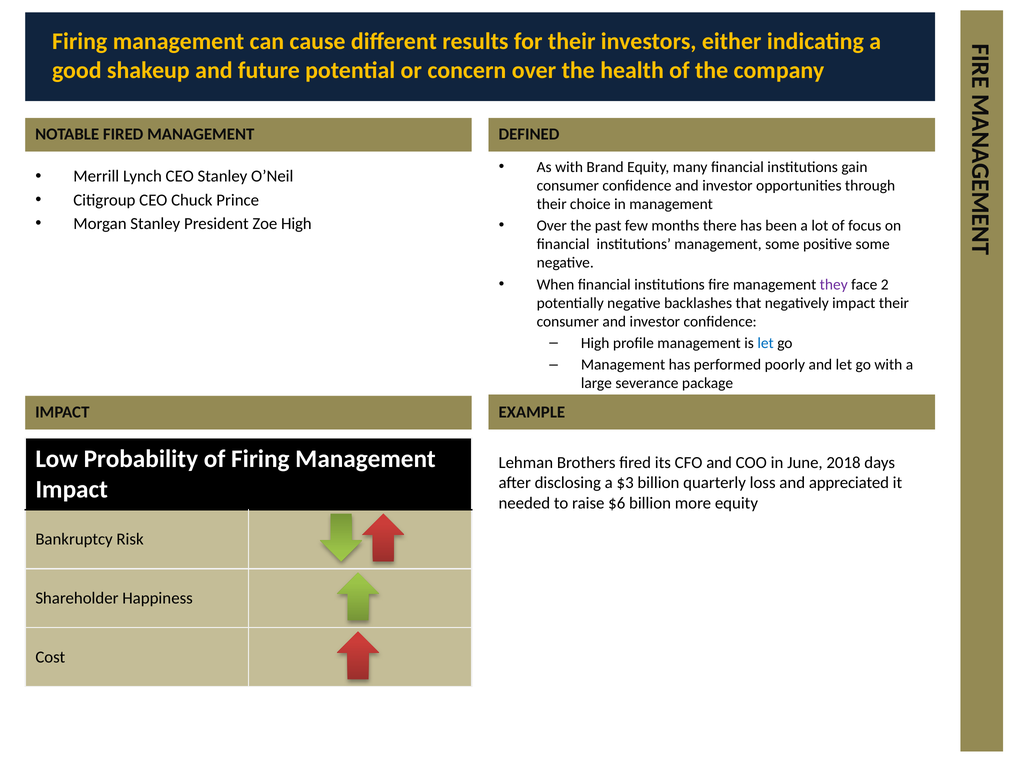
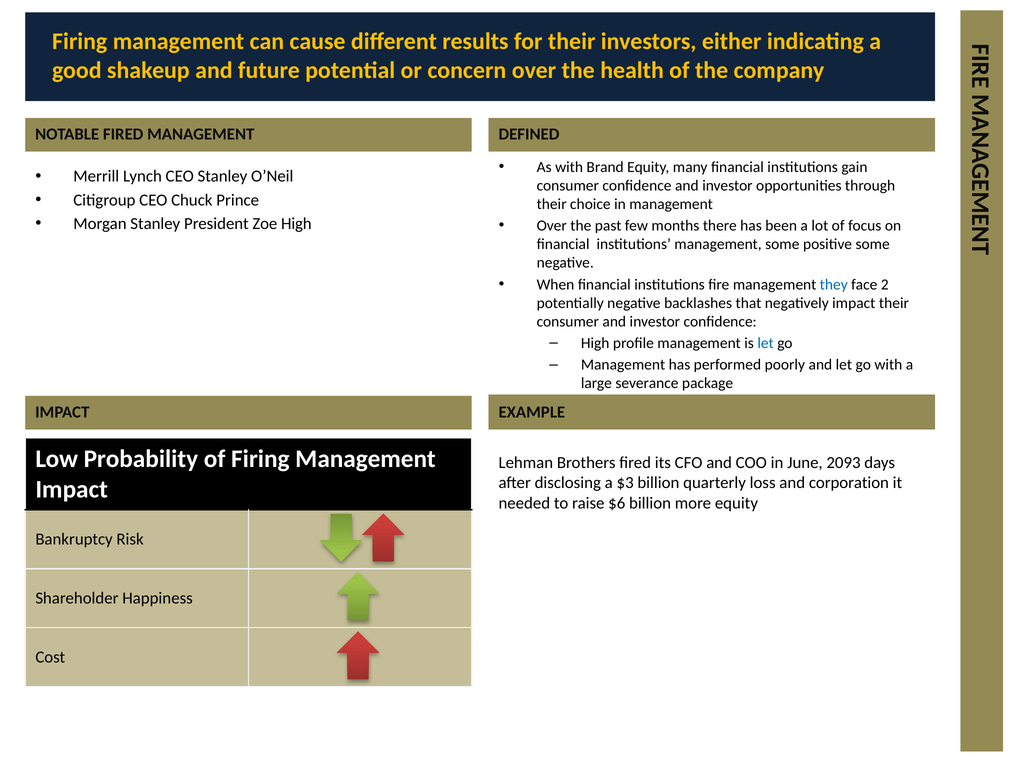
they colour: purple -> blue
2018: 2018 -> 2093
appreciated: appreciated -> corporation
